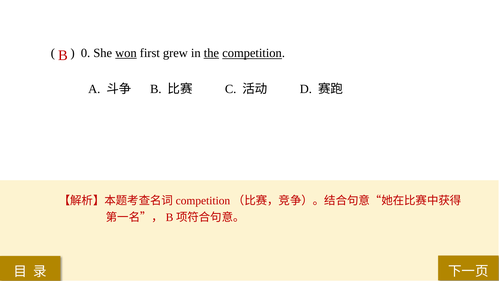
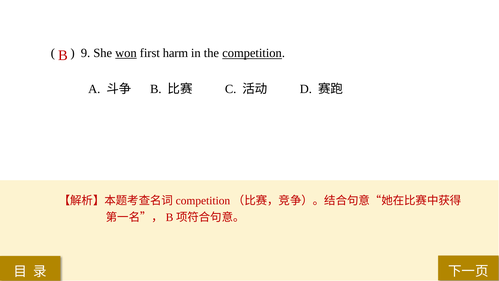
0: 0 -> 9
grew: grew -> harm
the underline: present -> none
